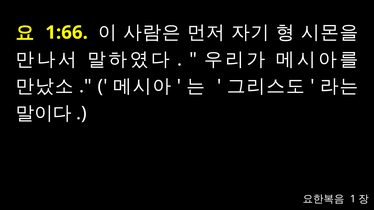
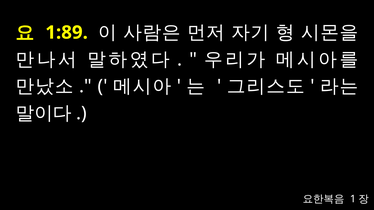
1:66: 1:66 -> 1:89
